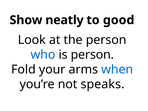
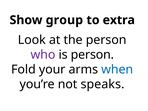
neatly: neatly -> group
good: good -> extra
who colour: blue -> purple
